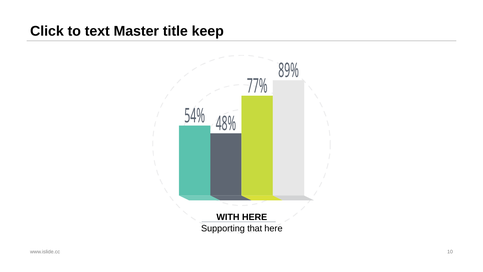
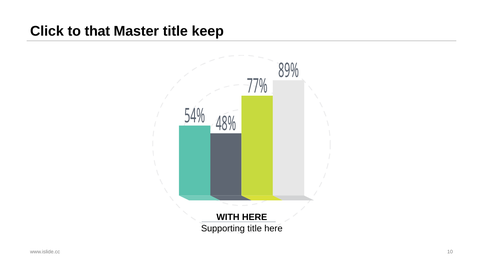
text: text -> that
Supporting that: that -> title
